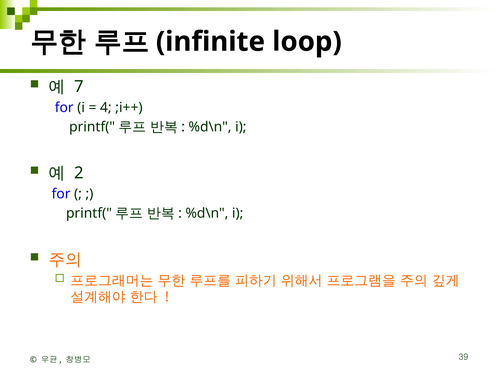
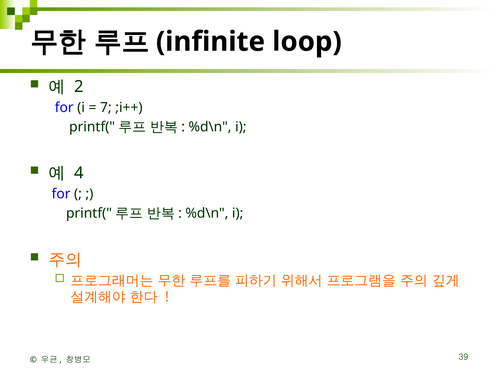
7: 7 -> 2
4: 4 -> 7
2: 2 -> 4
